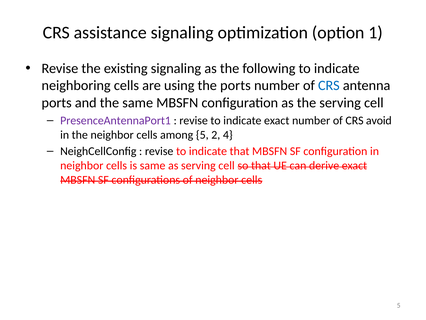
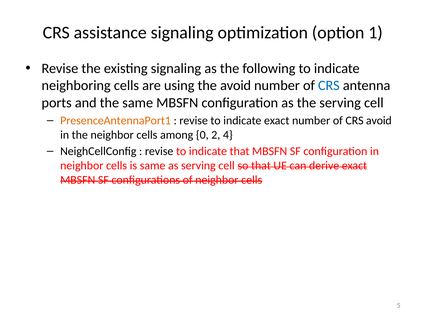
the ports: ports -> avoid
PresenceAntennaPort1 colour: purple -> orange
among 5: 5 -> 0
